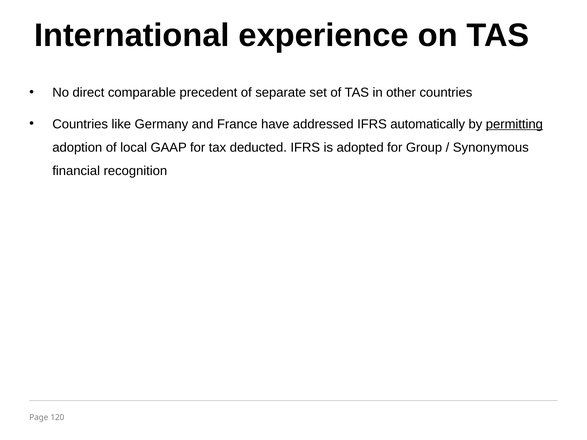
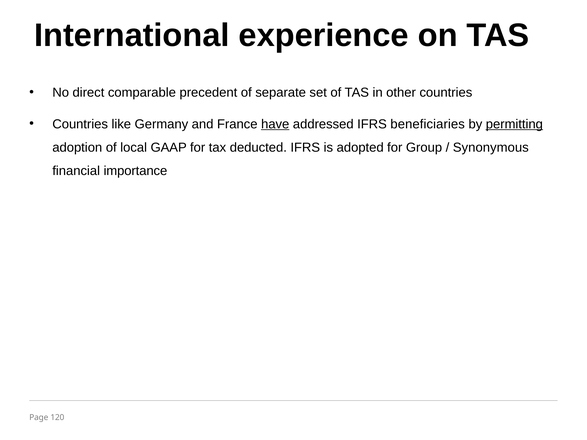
have underline: none -> present
automatically: automatically -> beneficiaries
recognition: recognition -> importance
